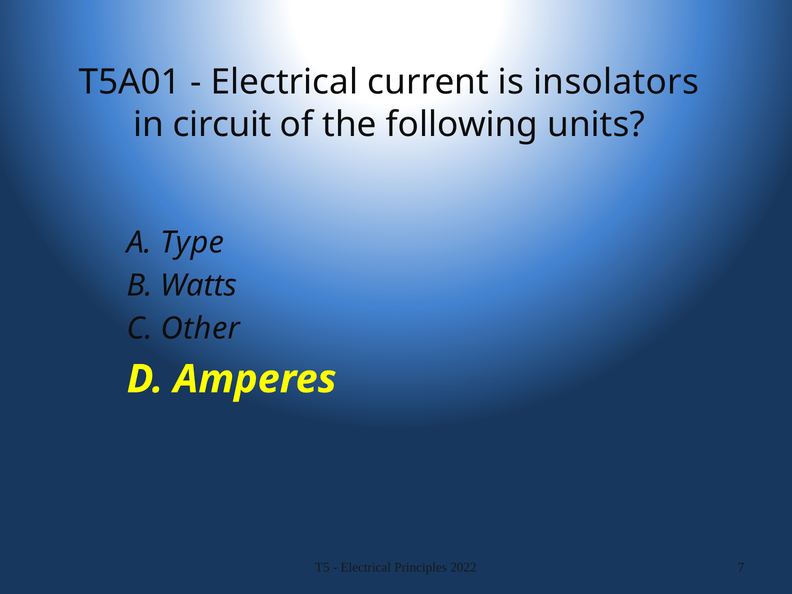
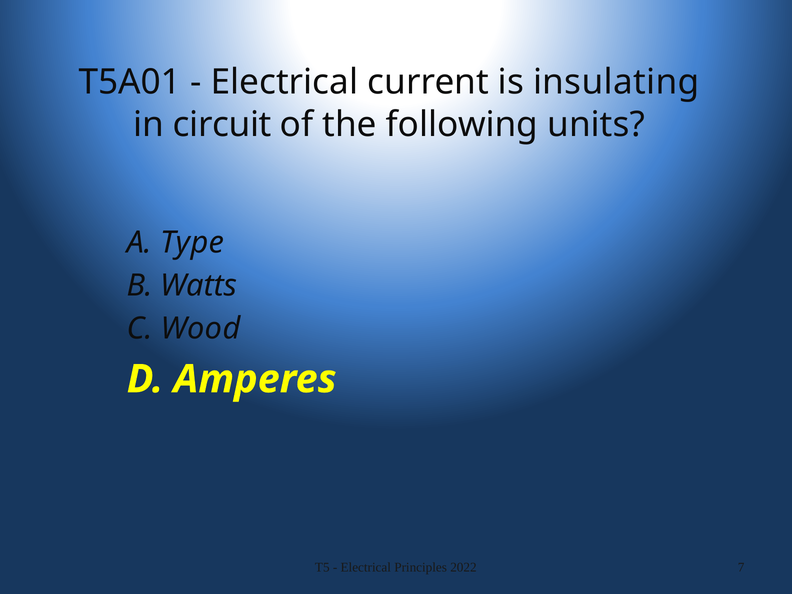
insolators: insolators -> insulating
Other: Other -> Wood
